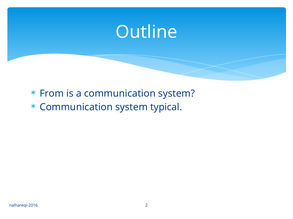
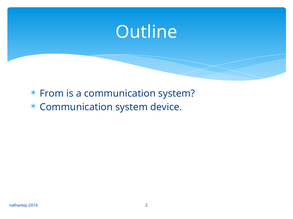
typical: typical -> device
